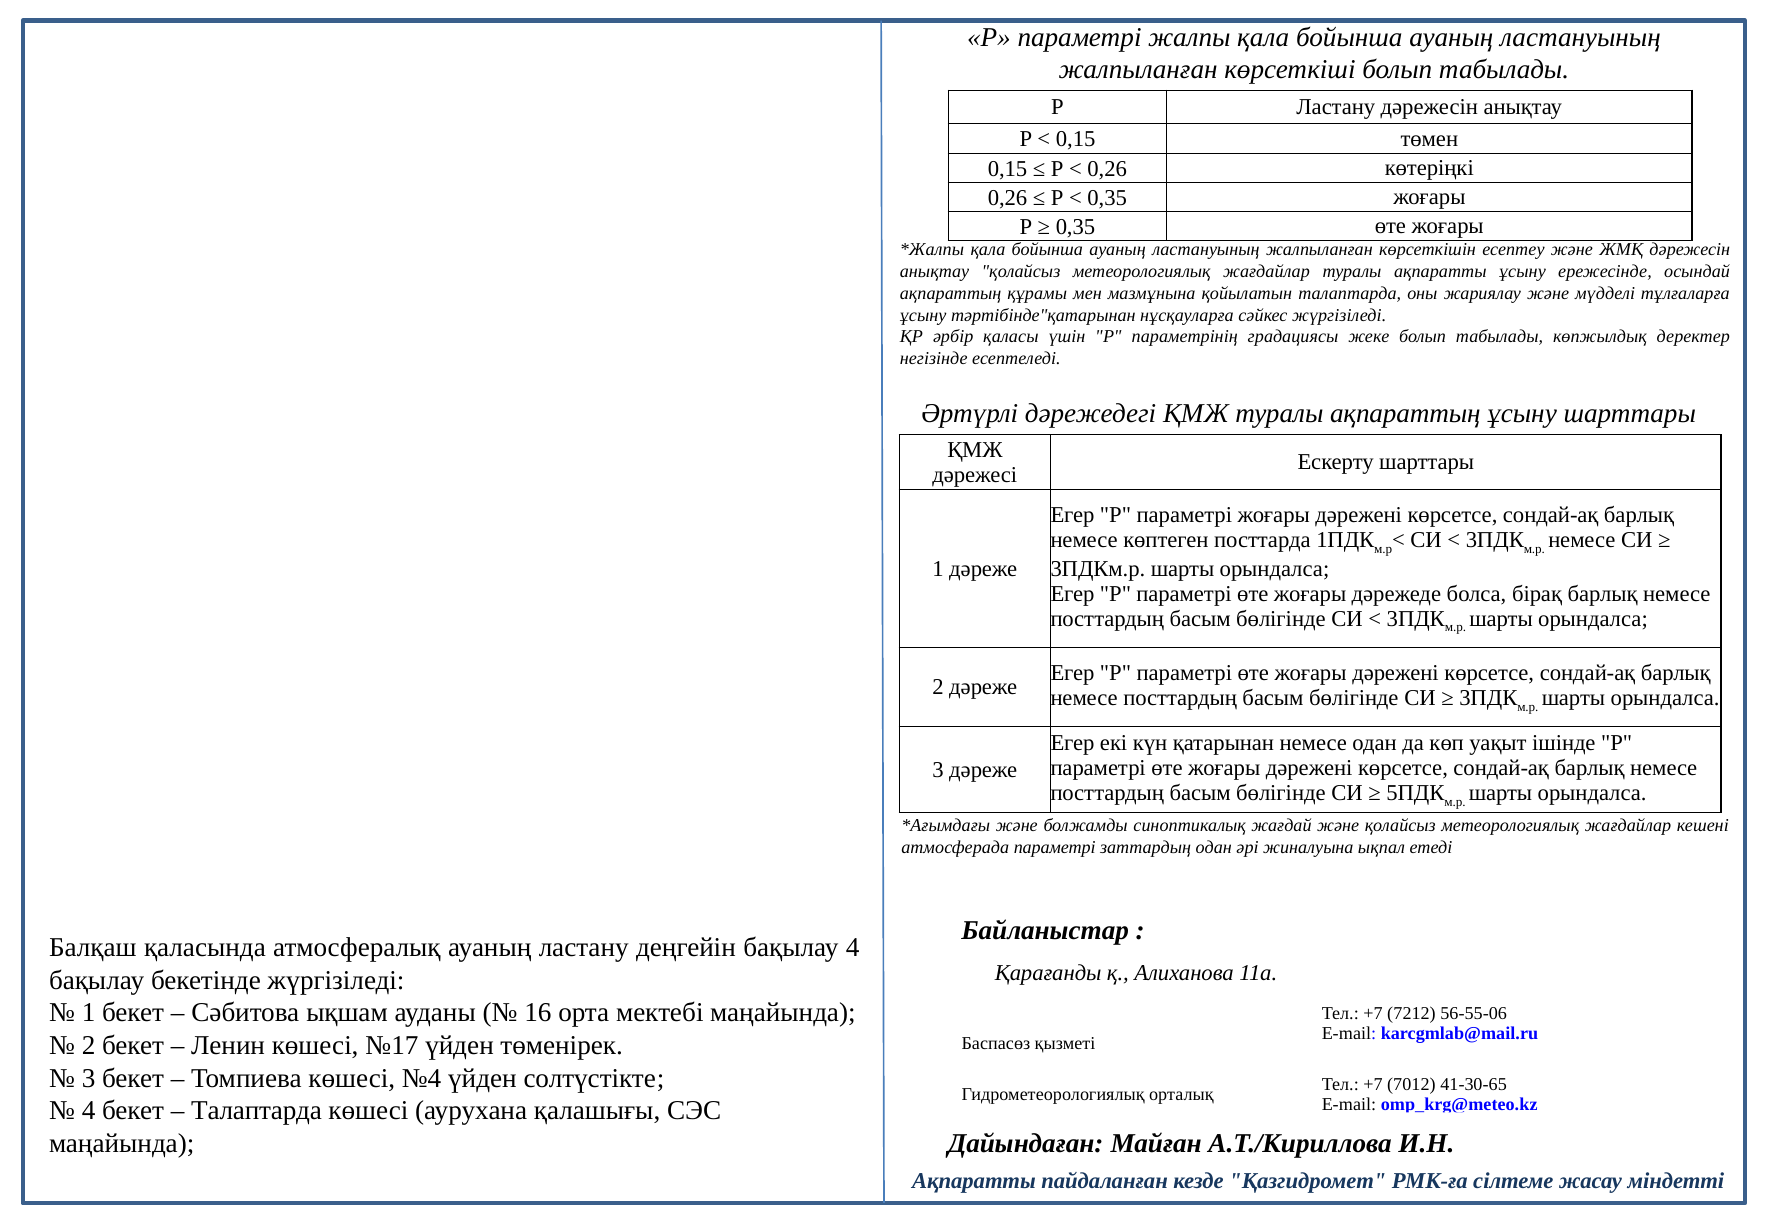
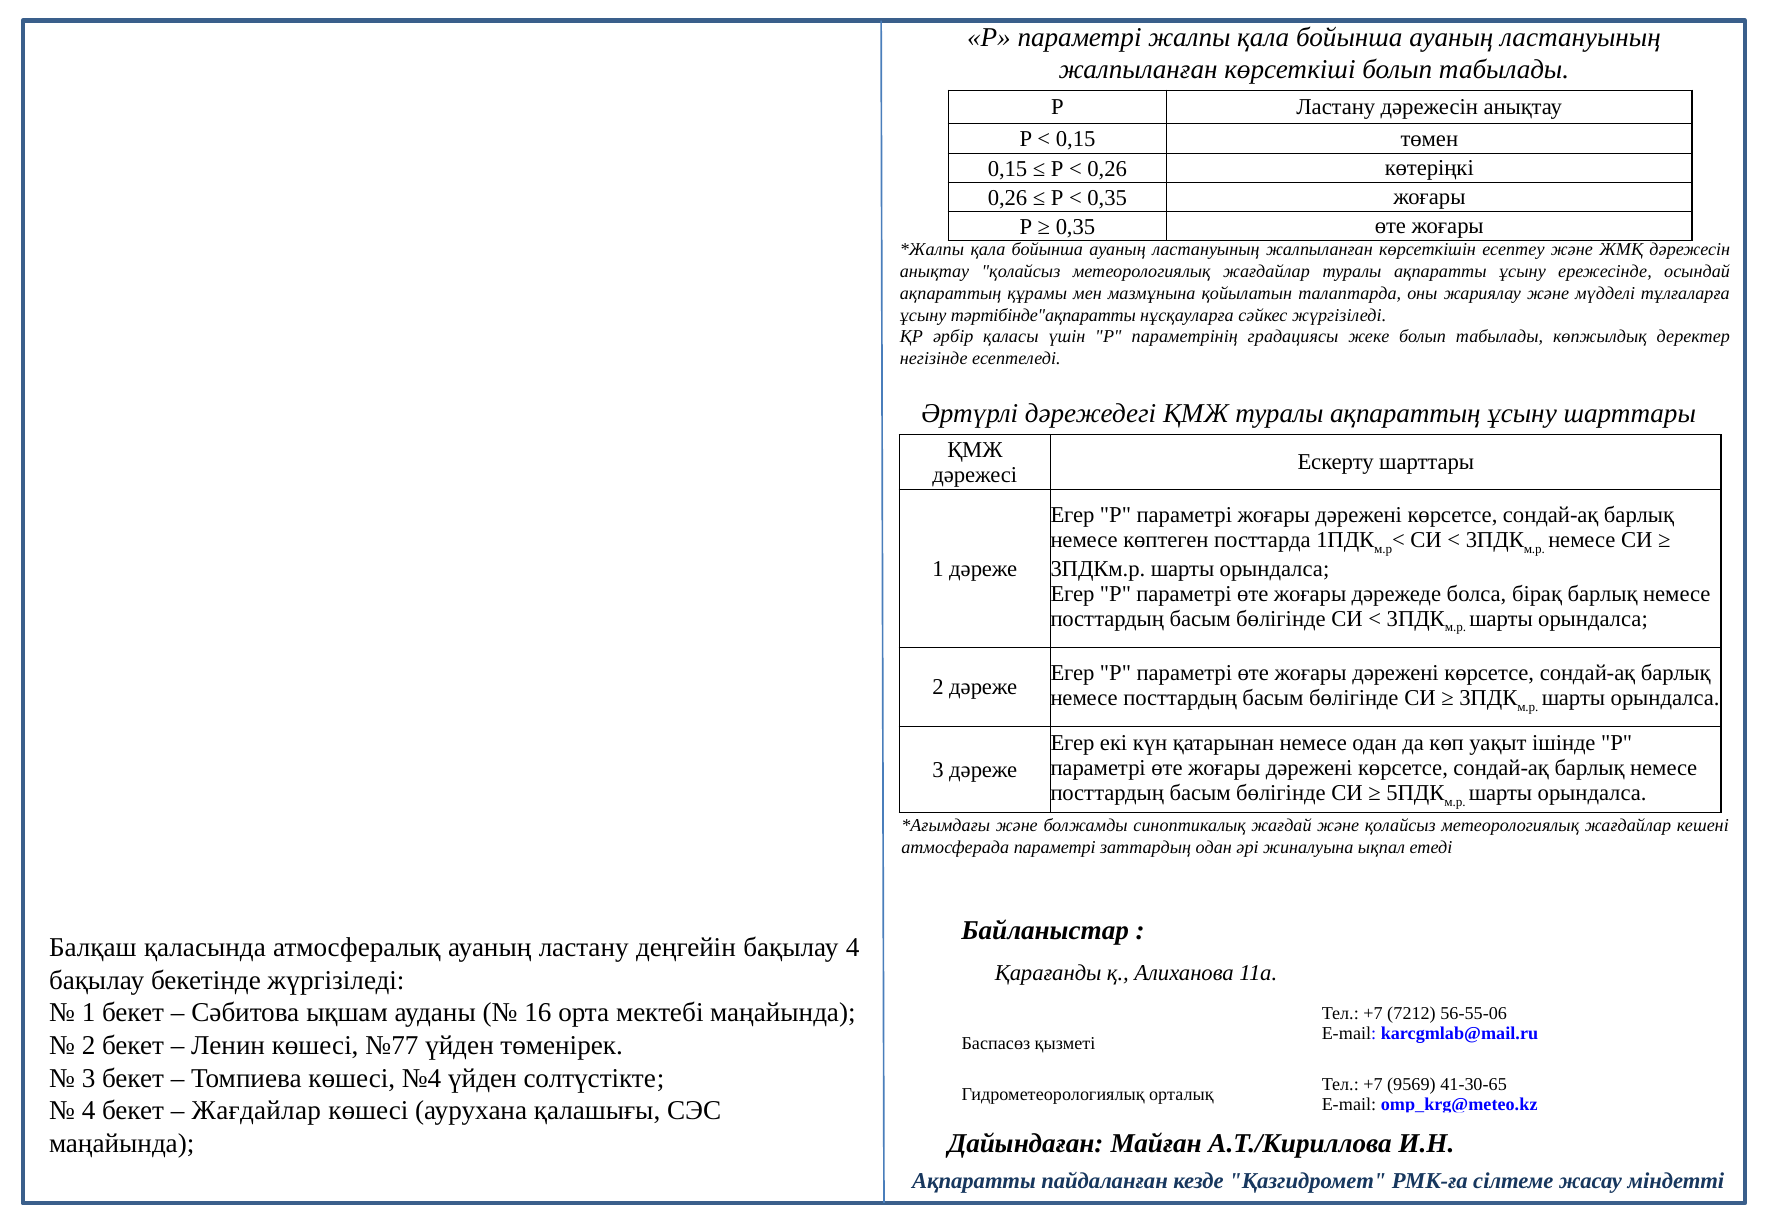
тәртібінде"қатарынан: тәртібінде"қатарынан -> тәртібінде"ақпаратты
№17: №17 -> №77
7012: 7012 -> 9569
Талаптарда at (257, 1111): Талаптарда -> Жағдайлар
